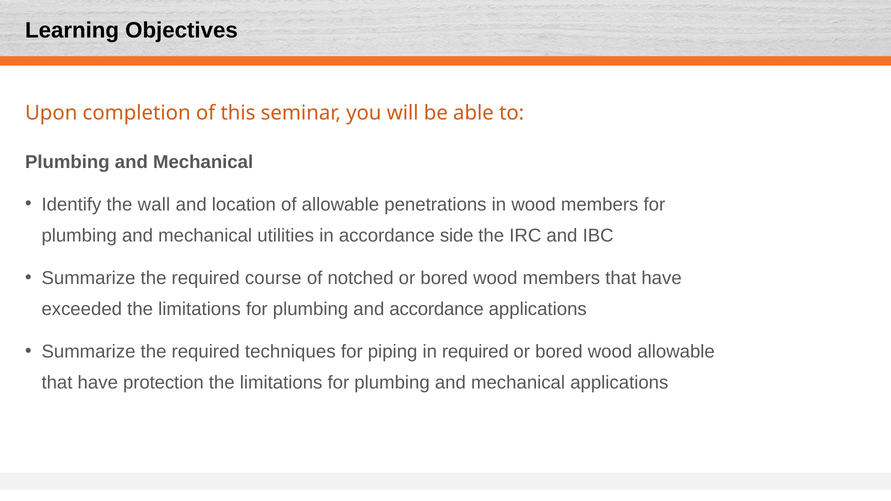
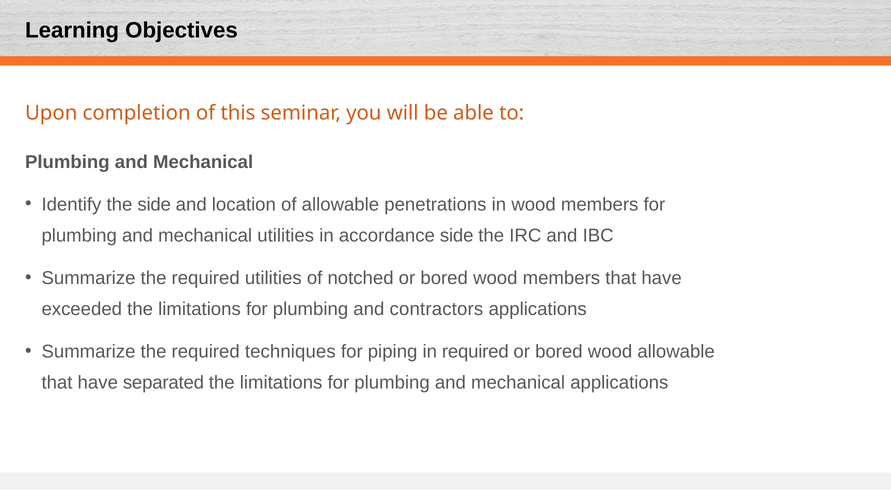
the wall: wall -> side
required course: course -> utilities
and accordance: accordance -> contractors
protection: protection -> separated
